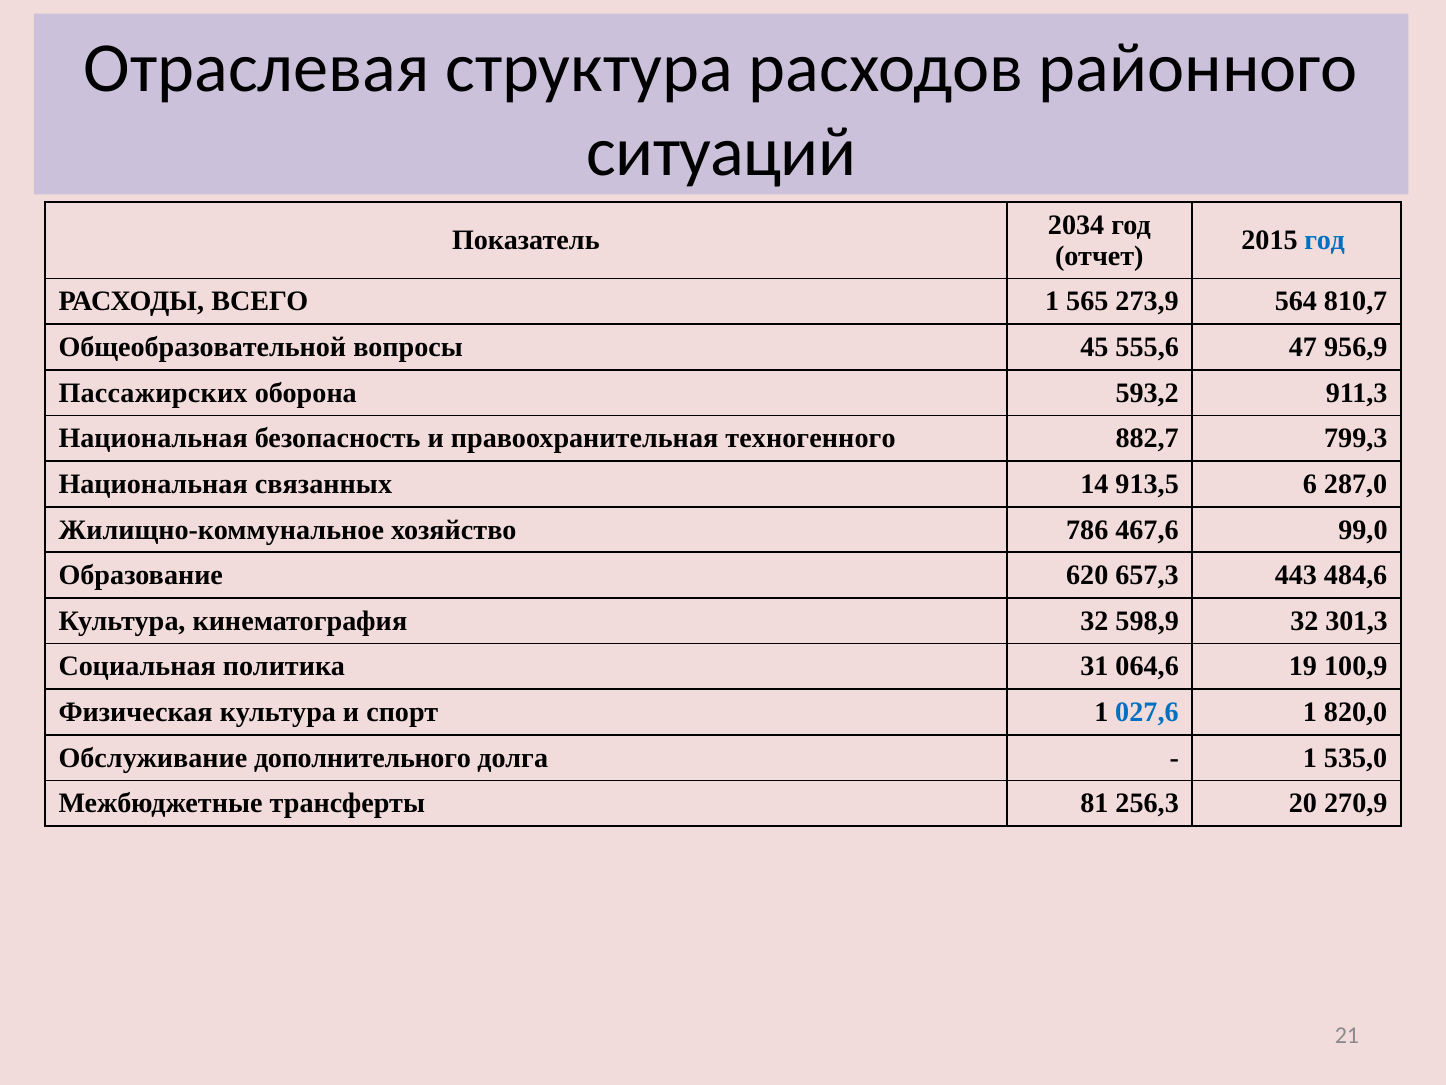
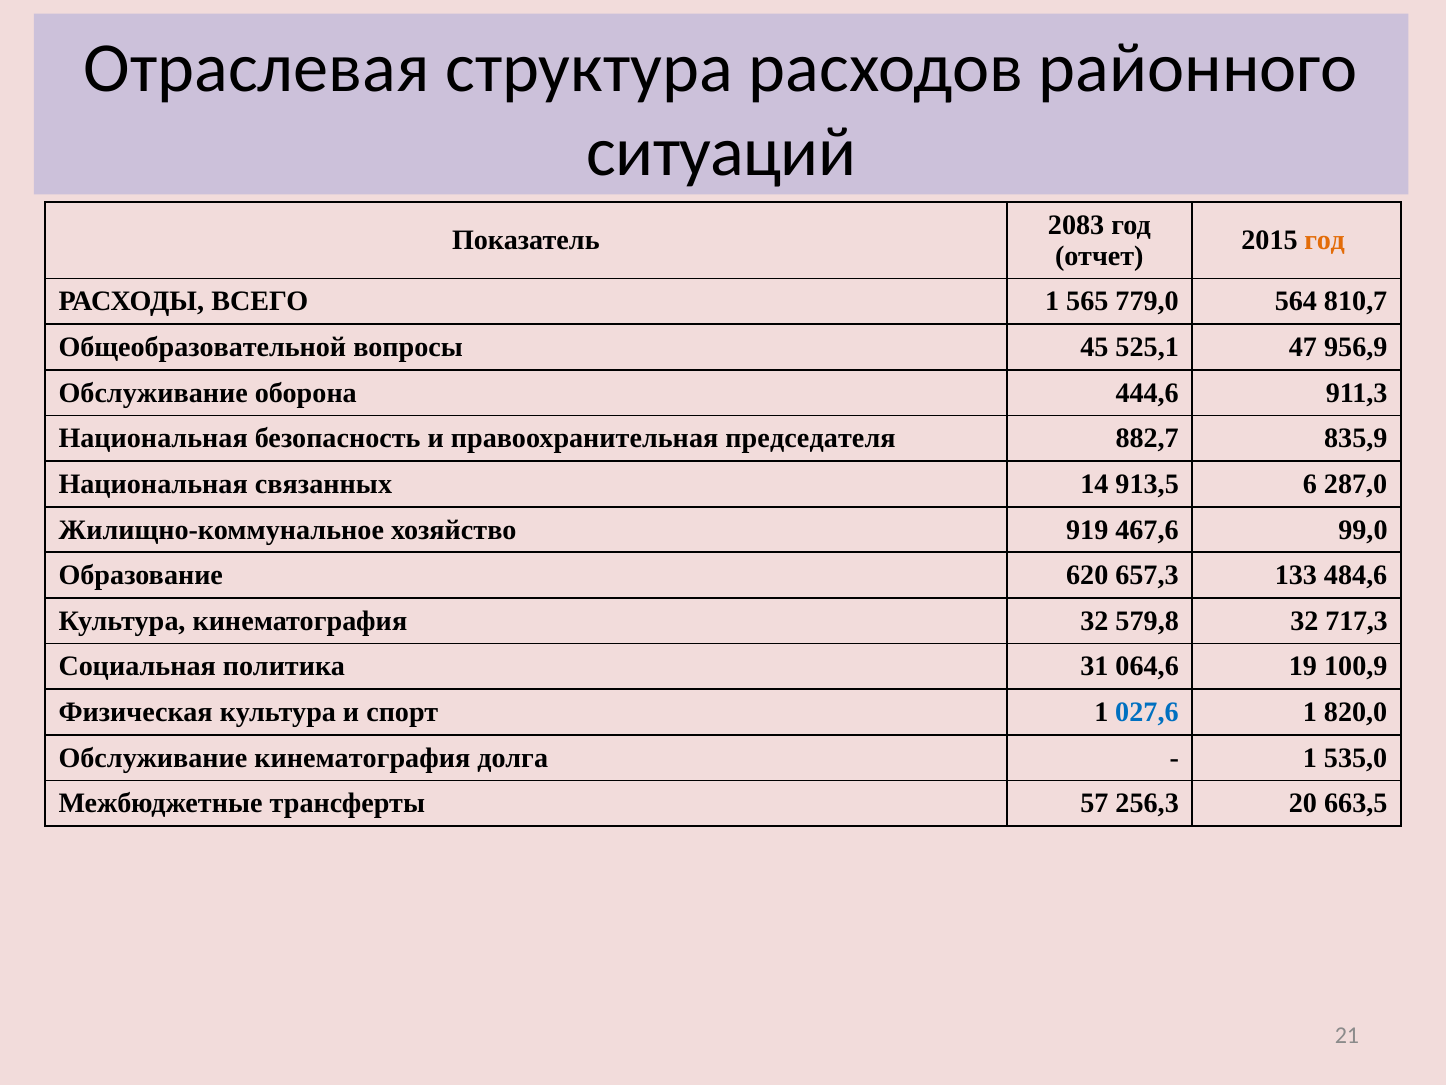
2034: 2034 -> 2083
год at (1325, 240) colour: blue -> orange
273,9: 273,9 -> 779,0
555,6: 555,6 -> 525,1
Пассажирских at (153, 393): Пассажирских -> Обслуживание
593,2: 593,2 -> 444,6
техногенного: техногенного -> председателя
799,3: 799,3 -> 835,9
786: 786 -> 919
443: 443 -> 133
598,9: 598,9 -> 579,8
301,3: 301,3 -> 717,3
Обслуживание дополнительного: дополнительного -> кинематография
81: 81 -> 57
270,9: 270,9 -> 663,5
